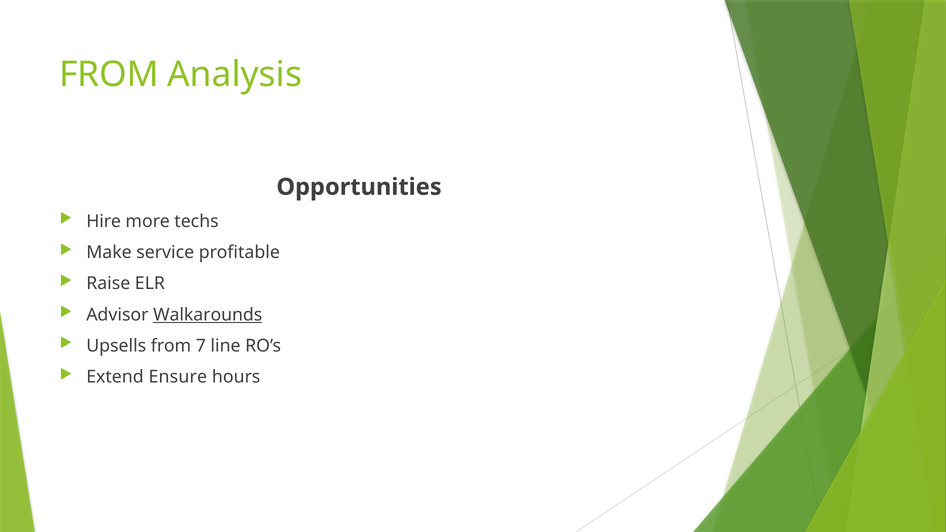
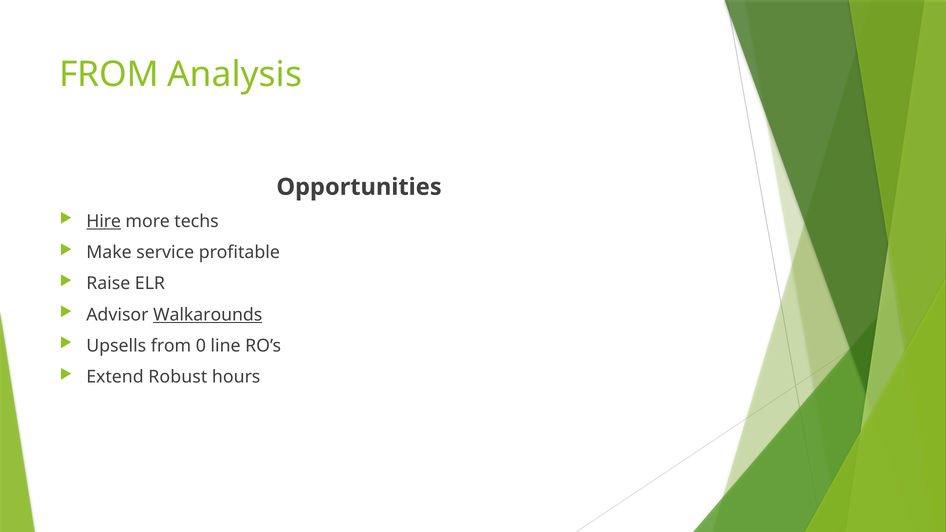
Hire underline: none -> present
7: 7 -> 0
Ensure: Ensure -> Robust
